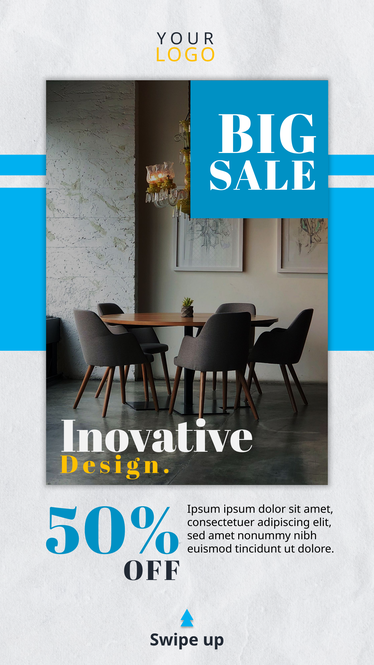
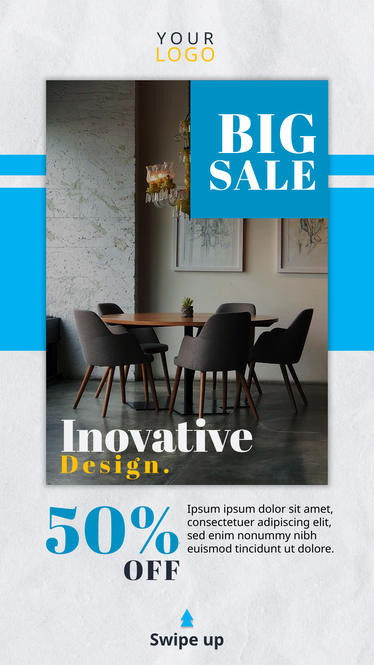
sed amet: amet -> enim
